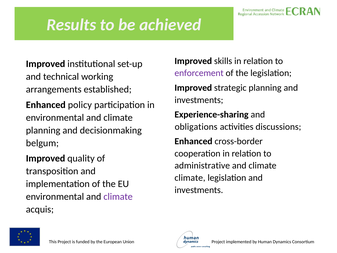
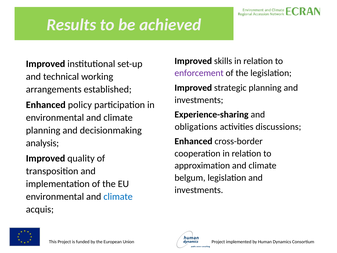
belgum: belgum -> analysis
administrative: administrative -> approximation
climate at (190, 178): climate -> belgum
climate at (118, 196) colour: purple -> blue
